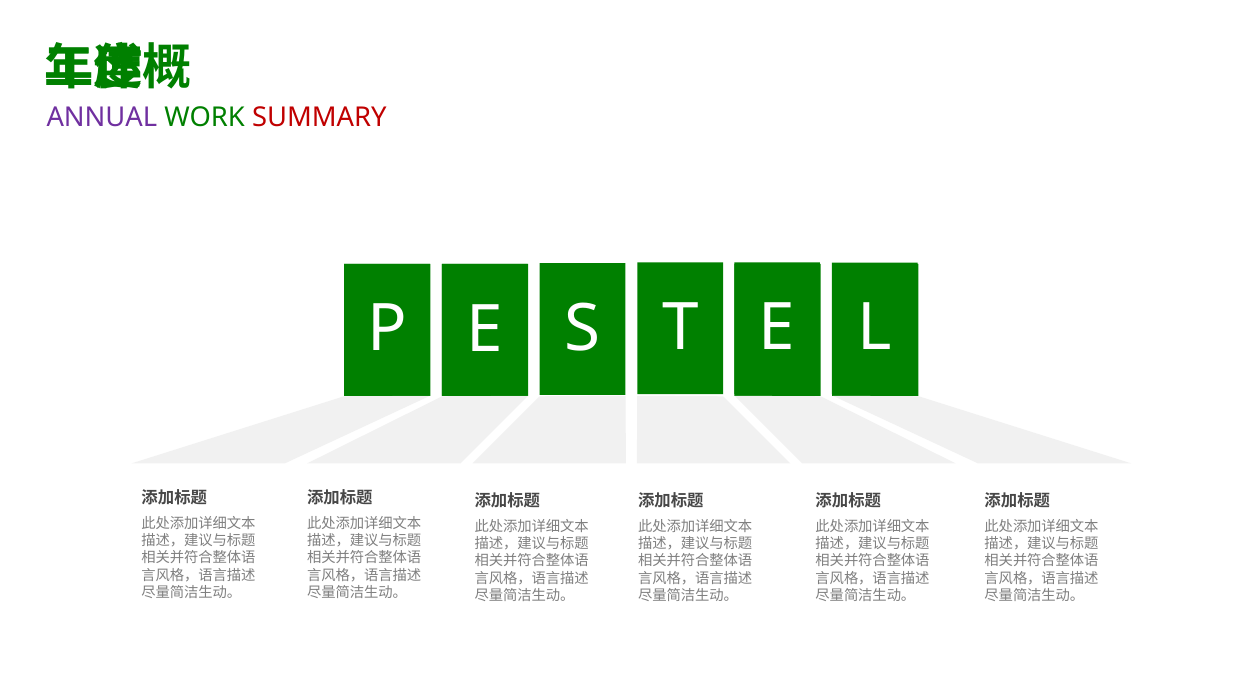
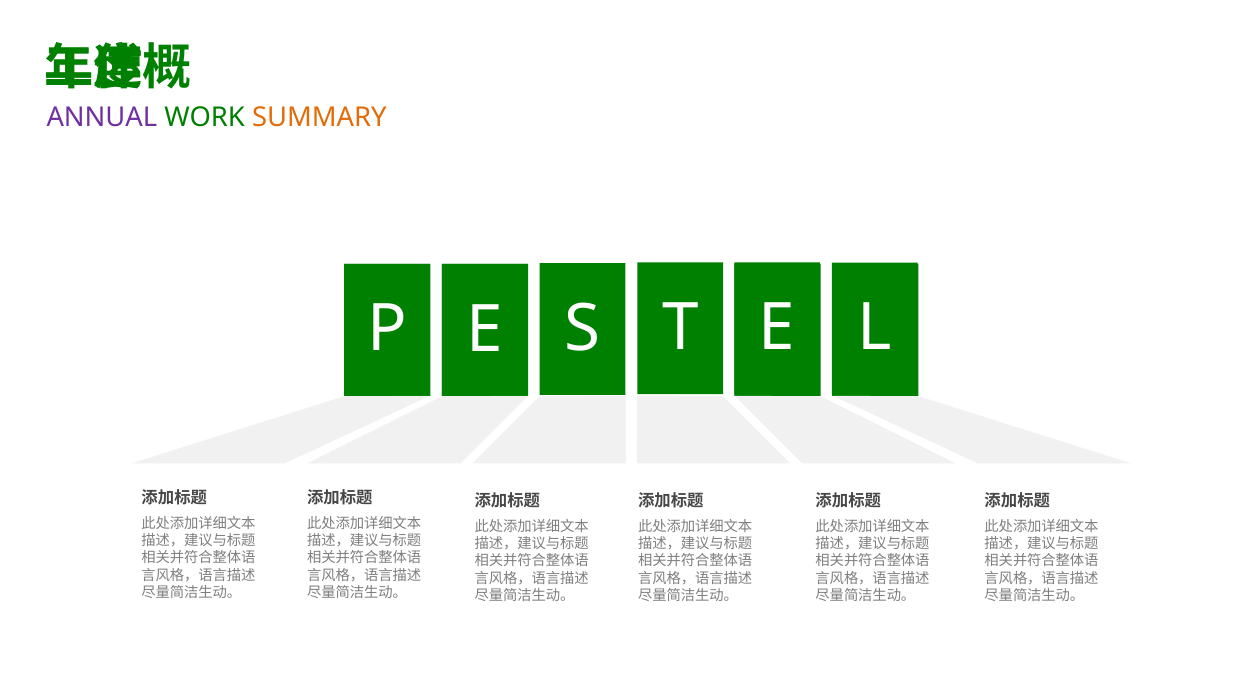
SUMMARY colour: red -> orange
